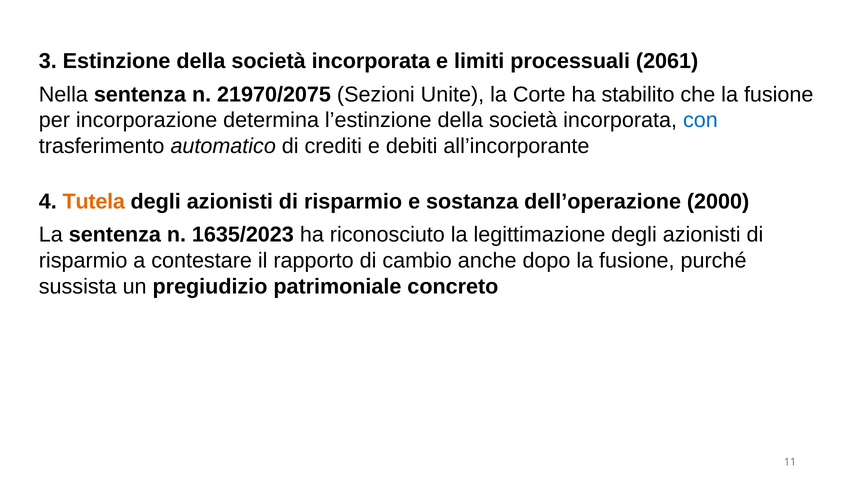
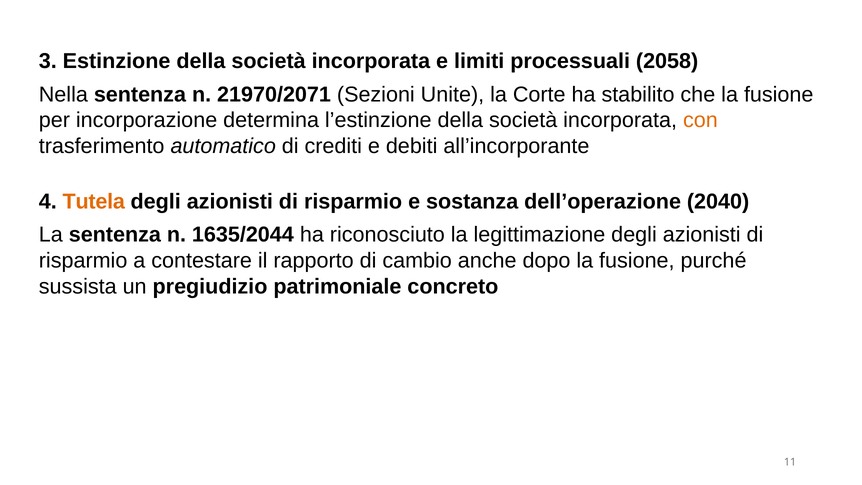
2061: 2061 -> 2058
21970/2075: 21970/2075 -> 21970/2071
con colour: blue -> orange
2000: 2000 -> 2040
1635/2023: 1635/2023 -> 1635/2044
